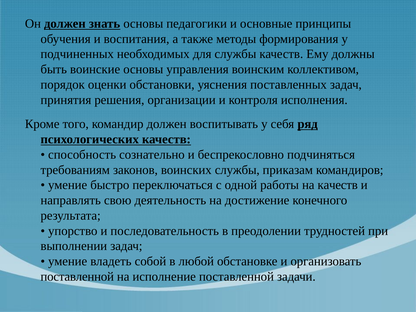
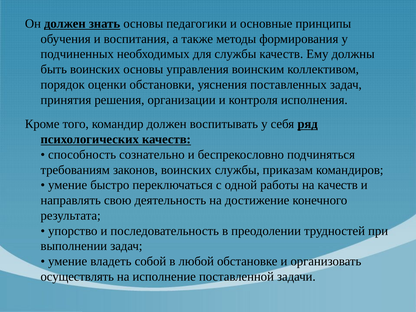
быть воинские: воинские -> воинских
поставленной at (77, 277): поставленной -> осуществлять
